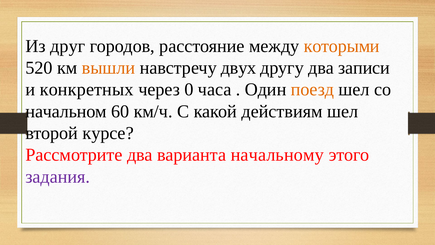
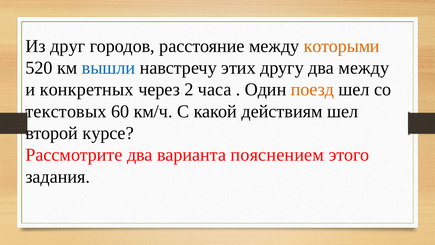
вышли colour: orange -> blue
двух: двух -> этих
два записи: записи -> между
0: 0 -> 2
начальном: начальном -> текстовых
начальному: начальному -> пояснением
задания colour: purple -> black
